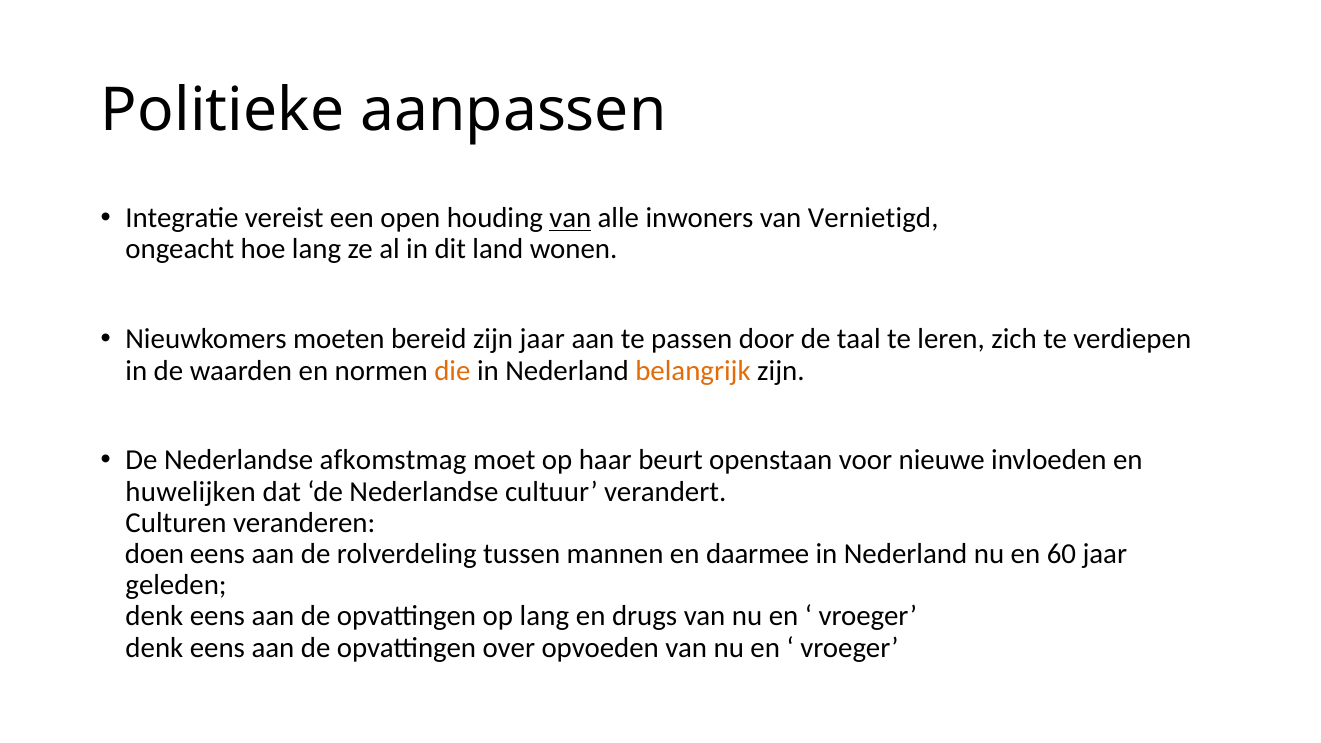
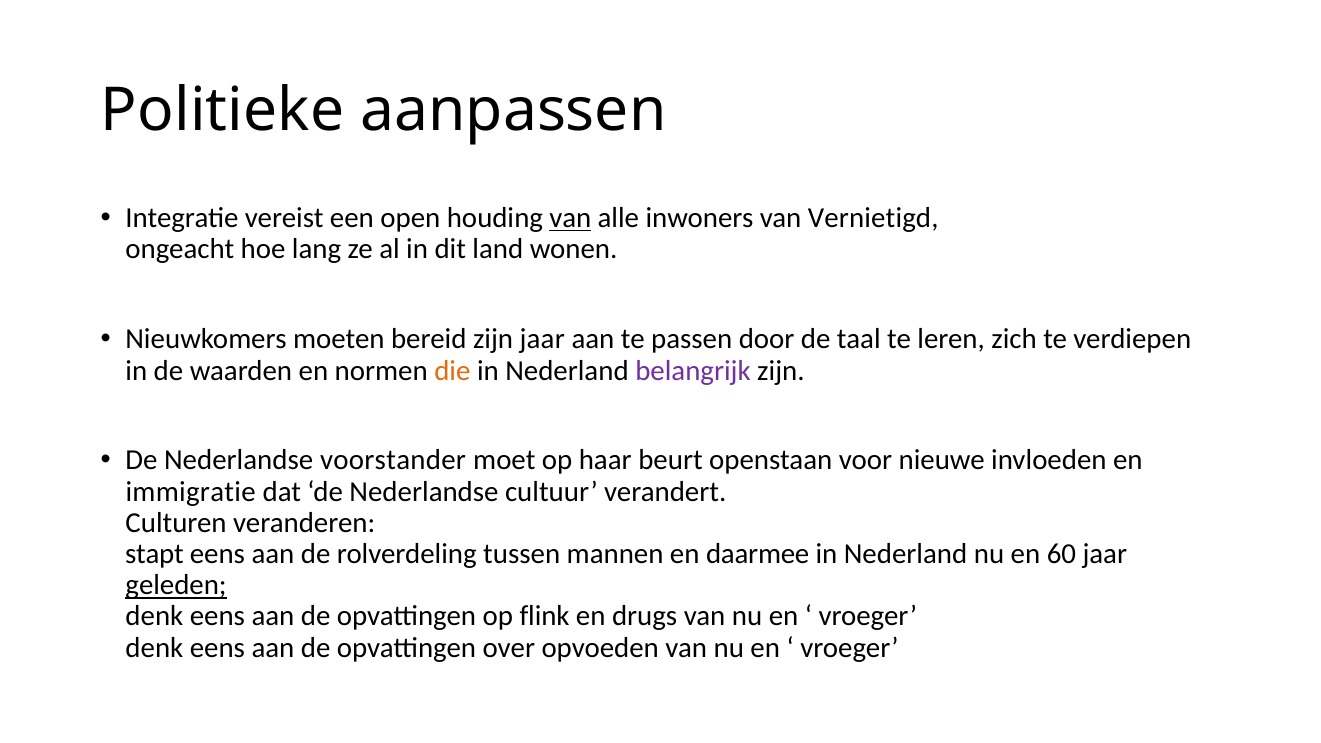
belangrijk colour: orange -> purple
afkomstmag: afkomstmag -> voorstander
huwelijken: huwelijken -> immigratie
doen: doen -> stapt
geleden underline: none -> present
op lang: lang -> flink
